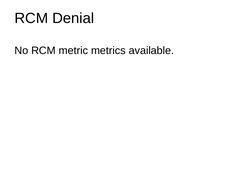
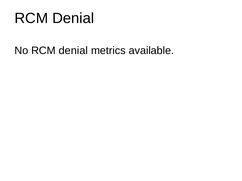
No RCM metric: metric -> denial
